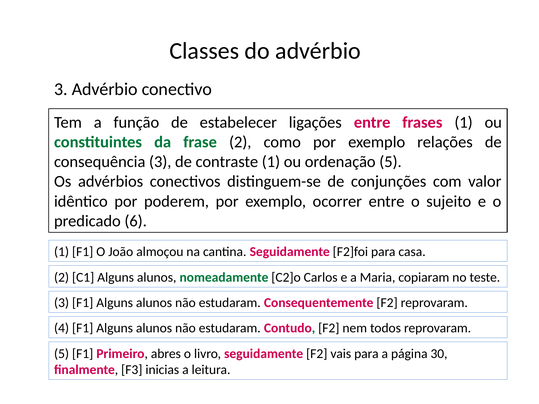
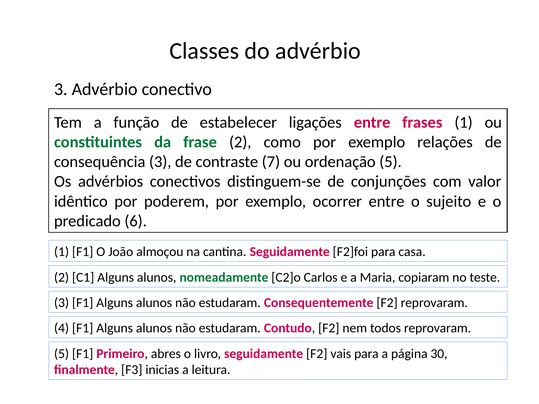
contraste 1: 1 -> 7
